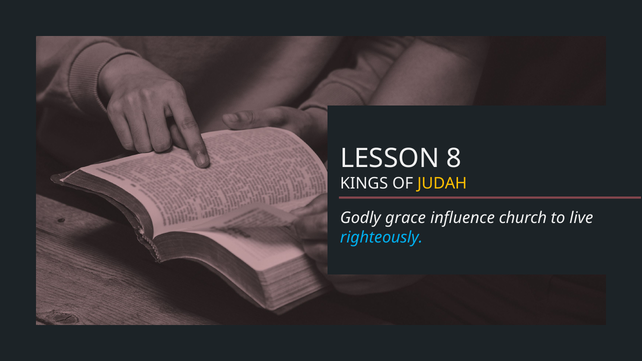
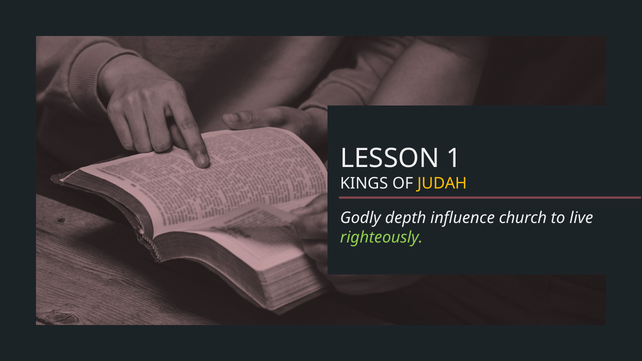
8: 8 -> 1
grace: grace -> depth
righteously colour: light blue -> light green
